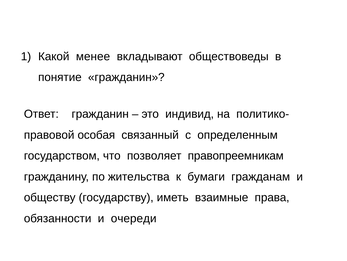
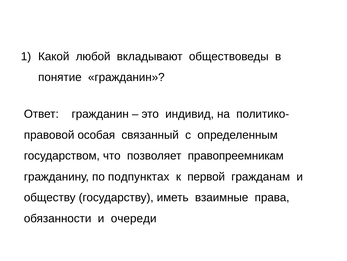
менее: менее -> любой
жительства: жительства -> подпунктах
бумаги: бумаги -> первой
